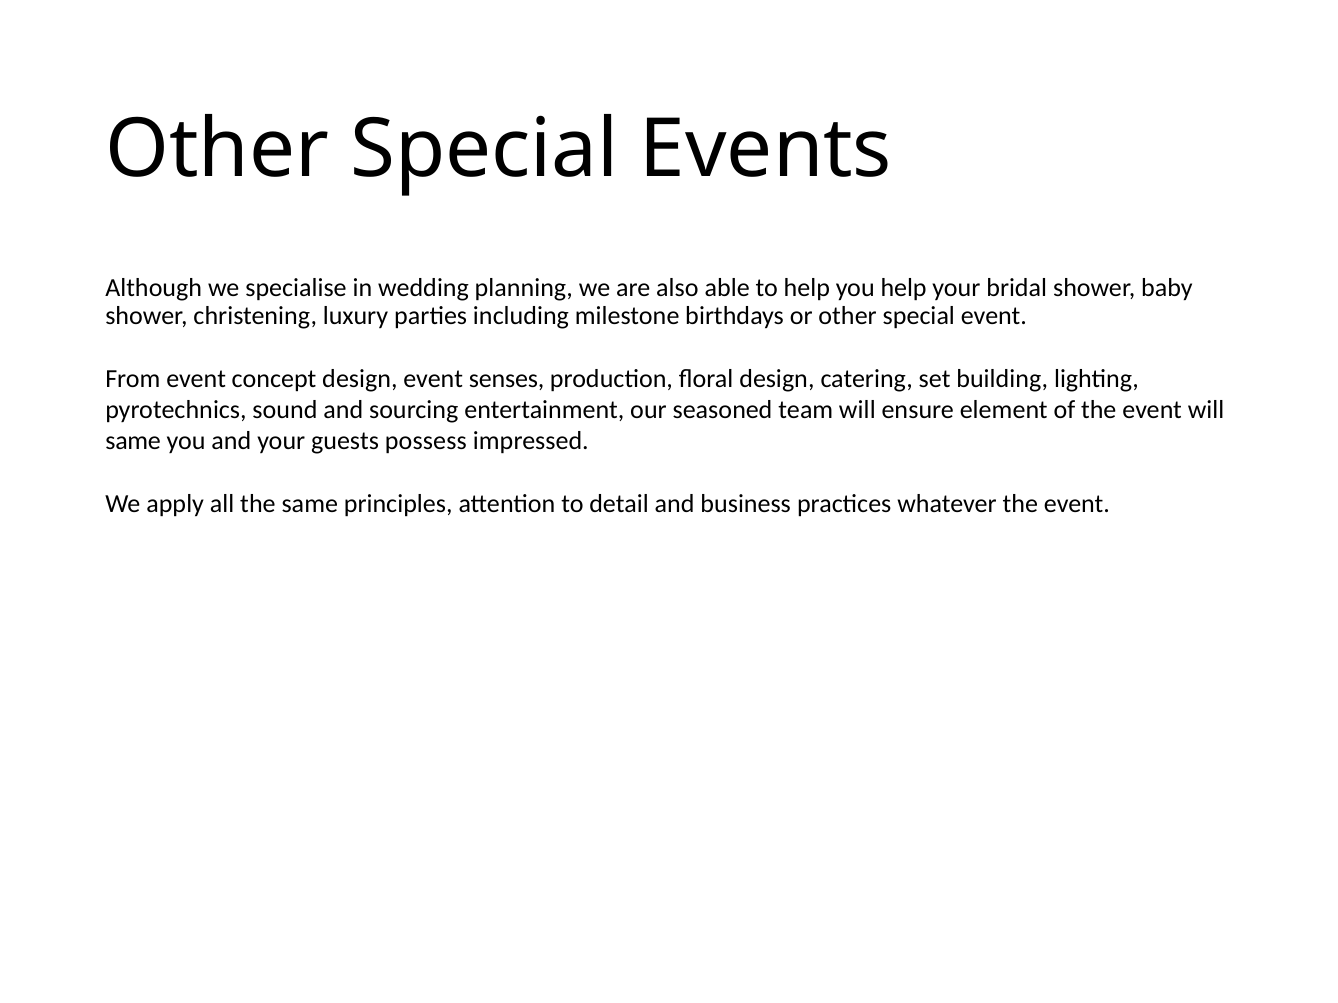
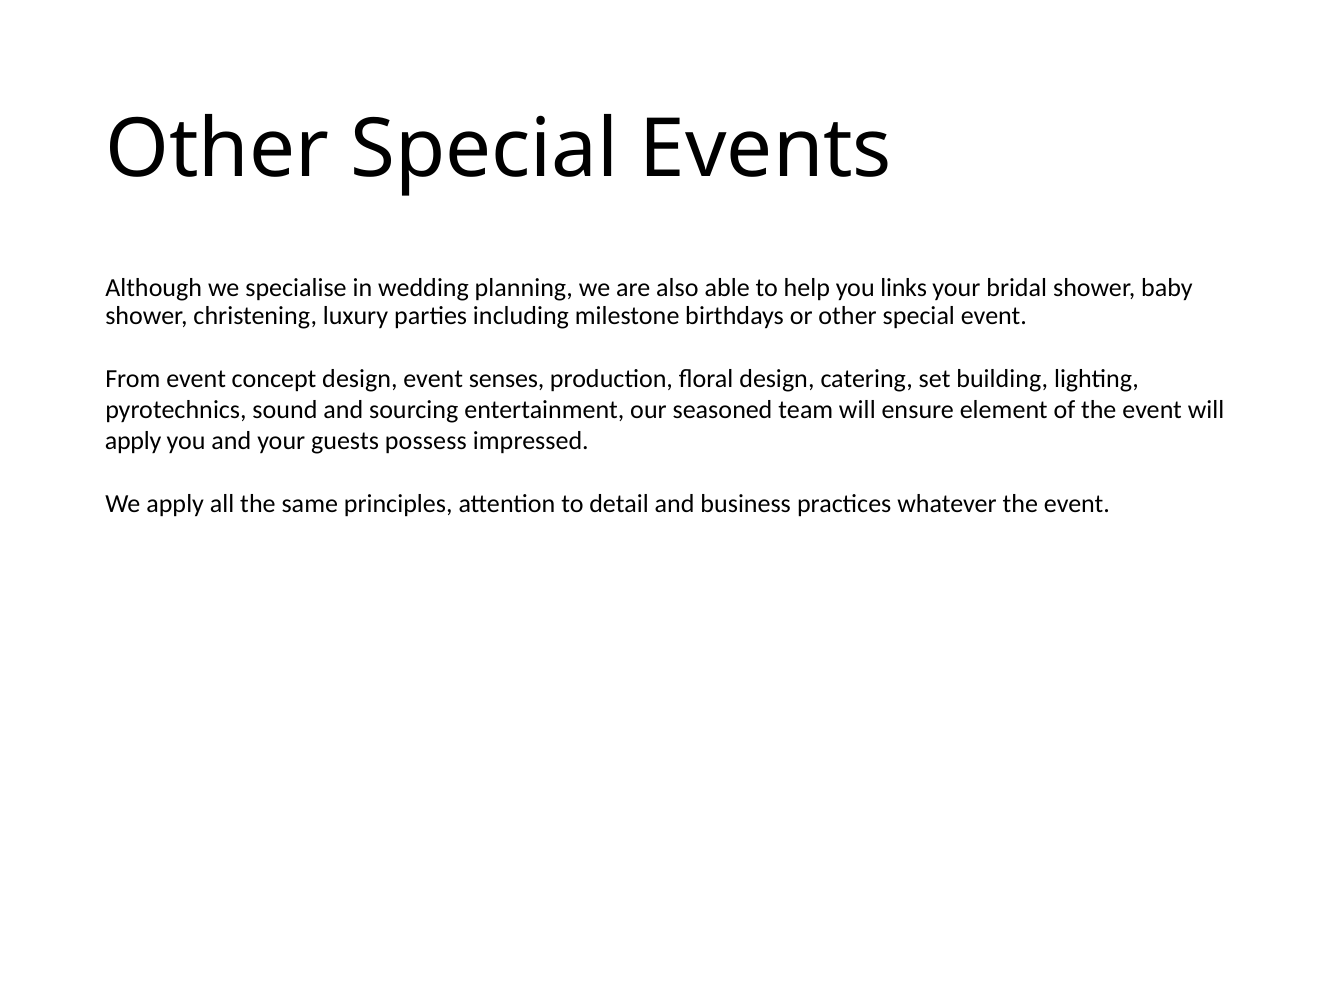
you help: help -> links
same at (133, 441): same -> apply
